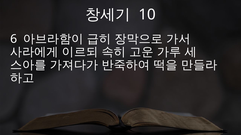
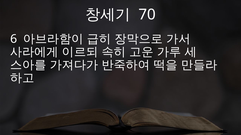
10: 10 -> 70
